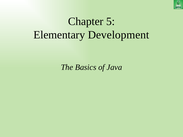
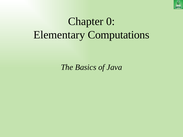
5: 5 -> 0
Development: Development -> Computations
